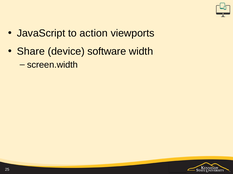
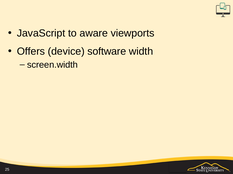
action: action -> aware
Share: Share -> Offers
